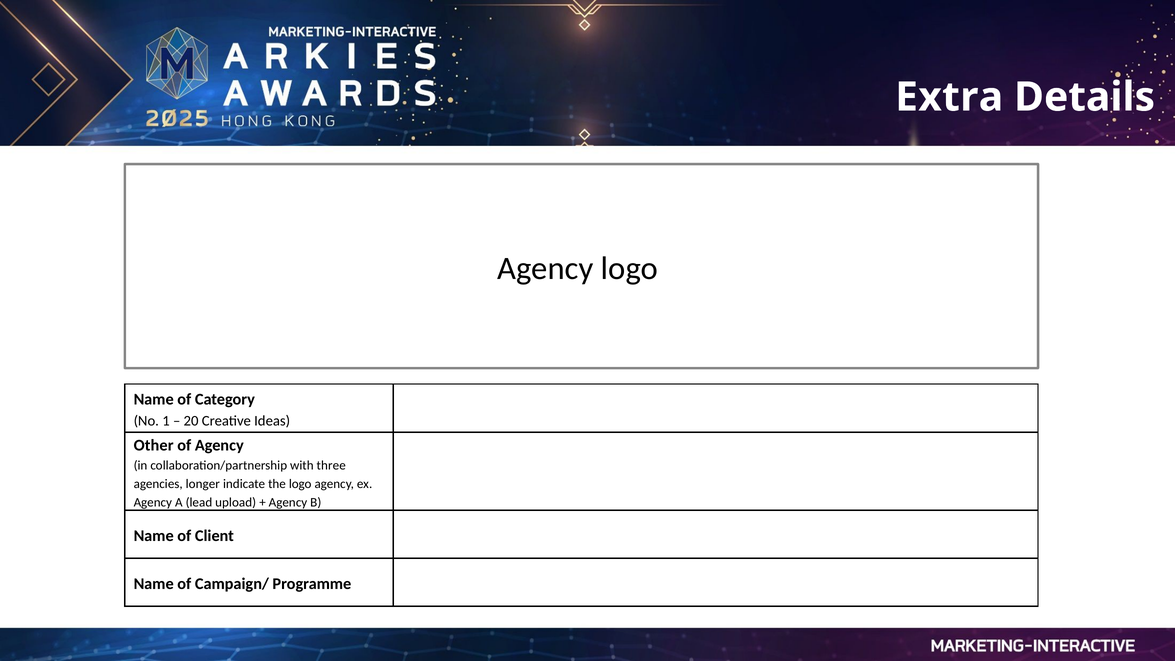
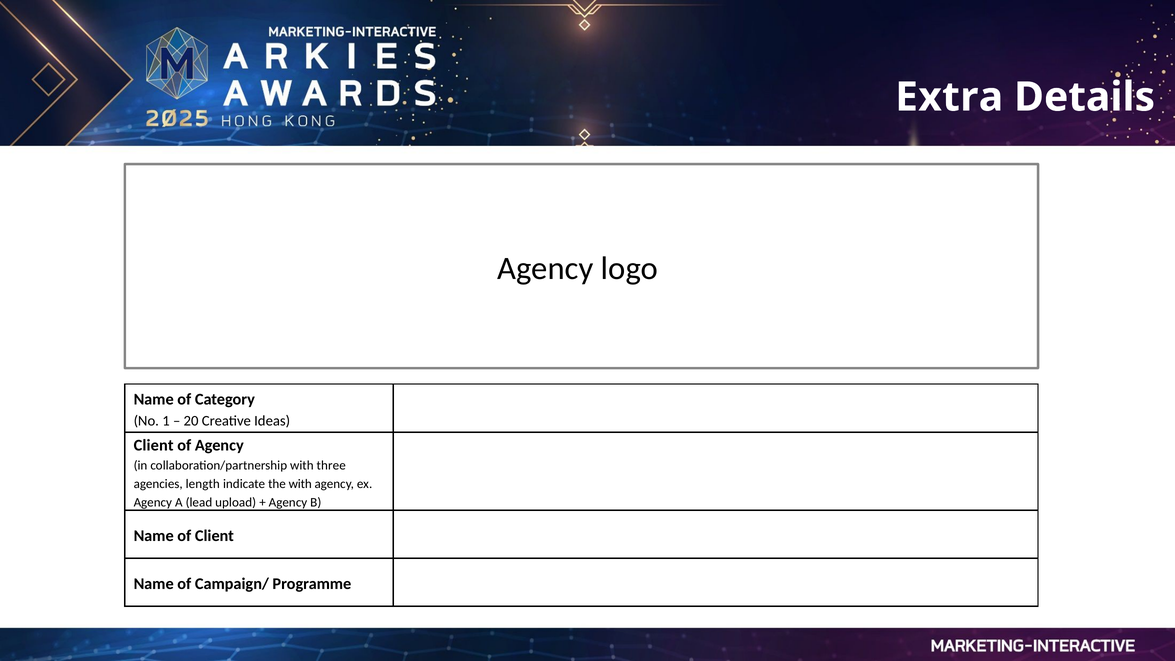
Other at (154, 445): Other -> Client
longer: longer -> length
the logo: logo -> with
